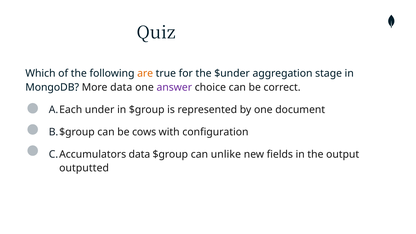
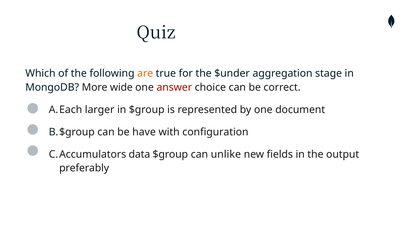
More data: data -> wide
answer colour: purple -> red
under: under -> larger
cows: cows -> have
outputted: outputted -> preferably
